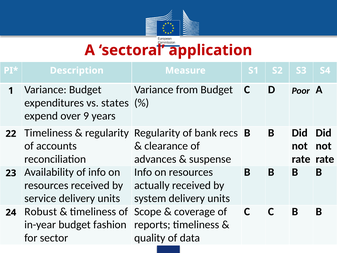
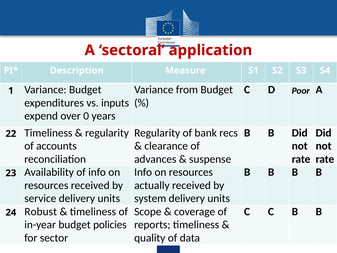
states: states -> inputs
9: 9 -> 0
fashion: fashion -> policies
